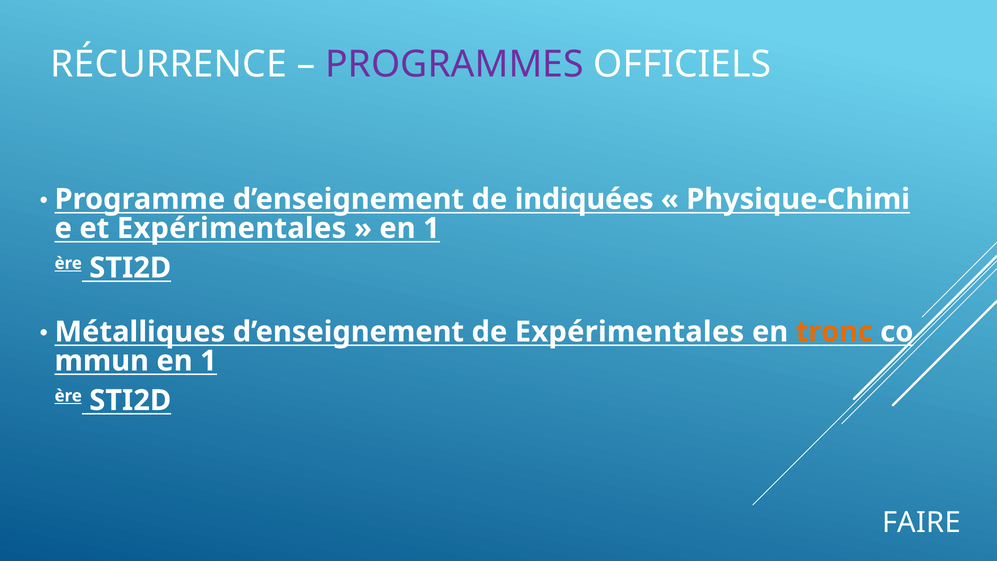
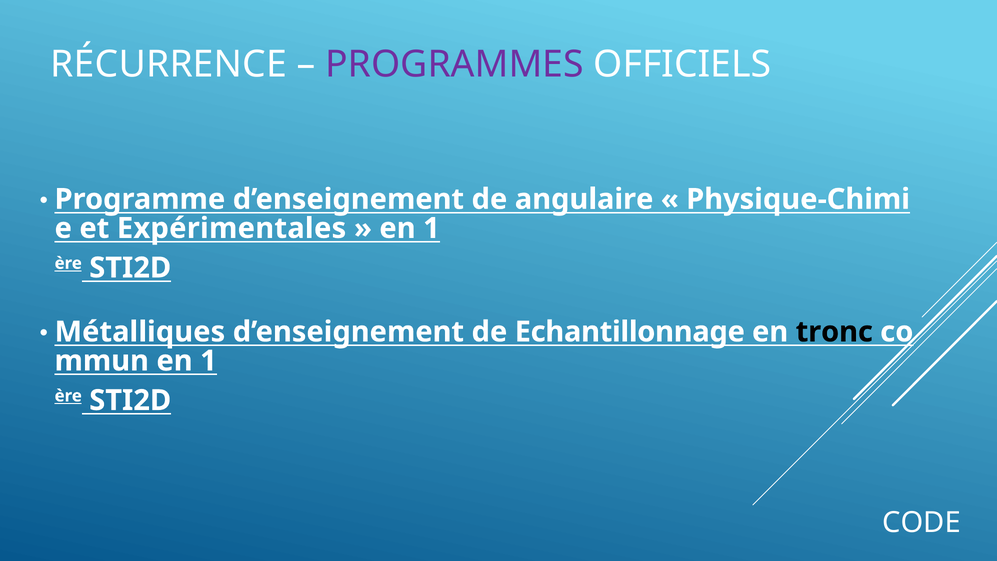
indiquées: indiquées -> angulaire
de Expérimentales: Expérimentales -> Echantillonnage
tronc colour: orange -> black
FAIRE: FAIRE -> CODE
